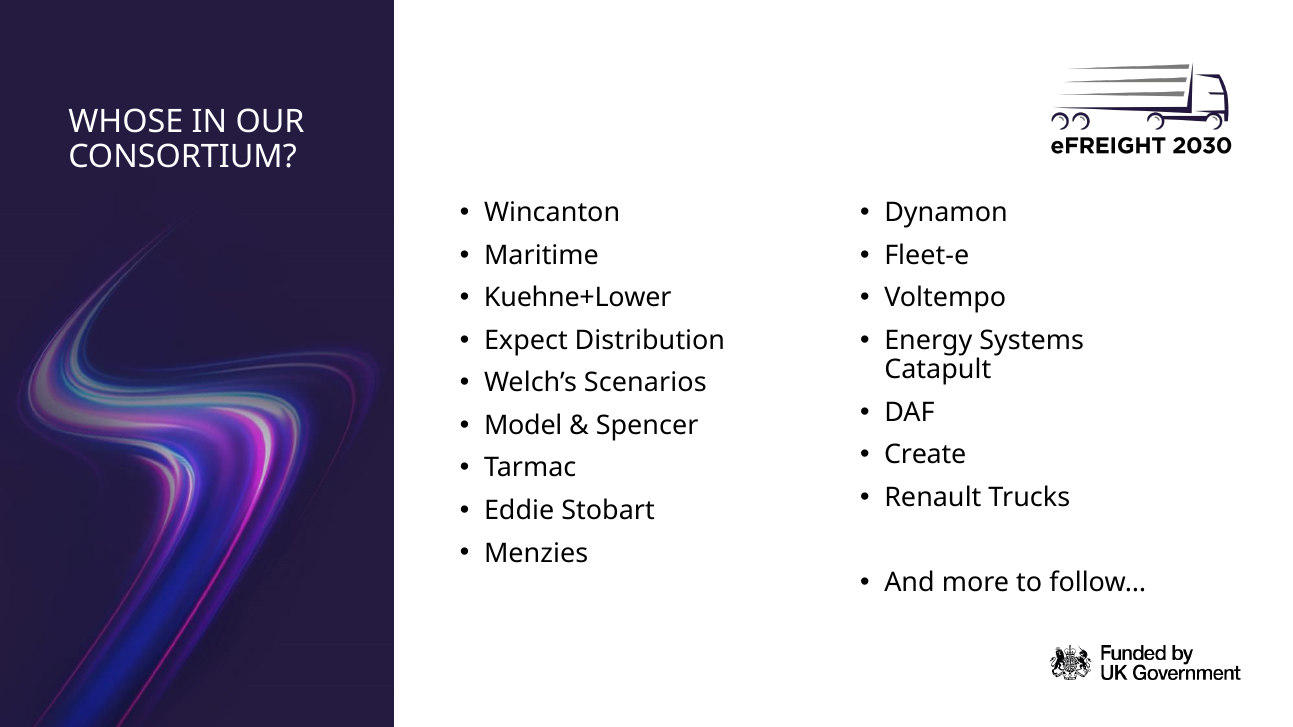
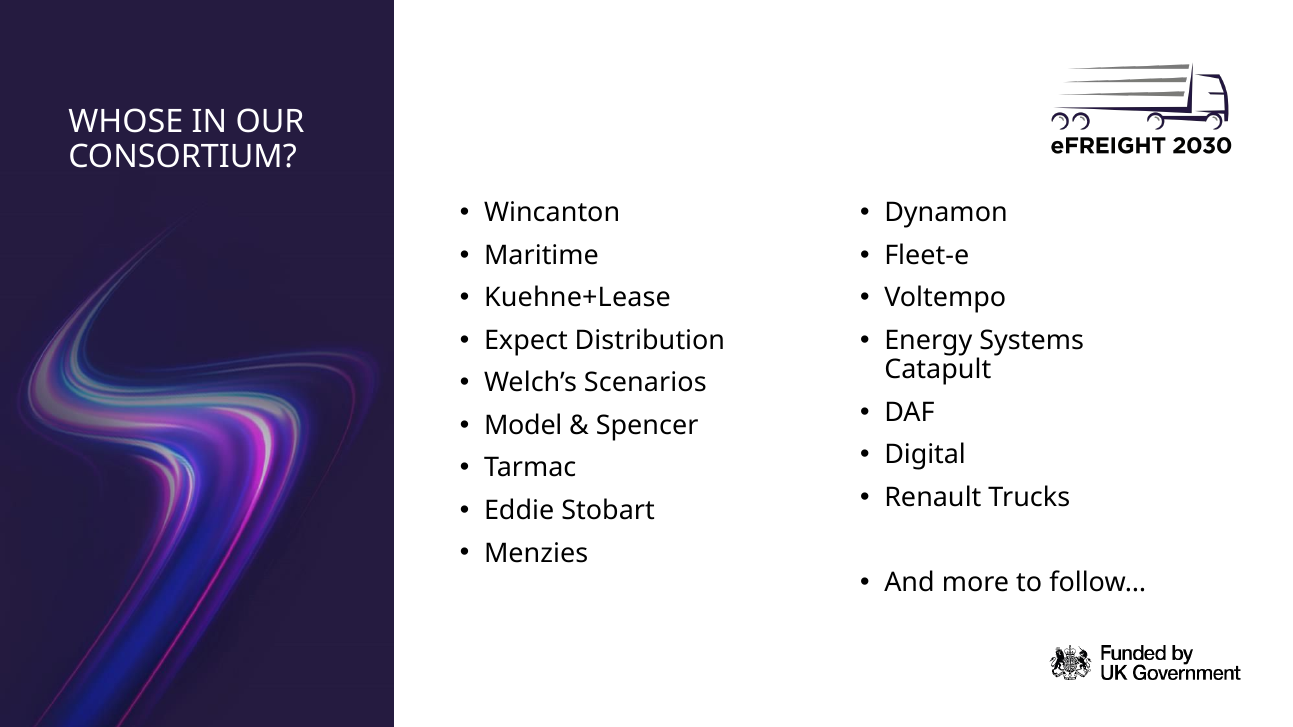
Kuehne+Lower: Kuehne+Lower -> Kuehne+Lease
Create: Create -> Digital
